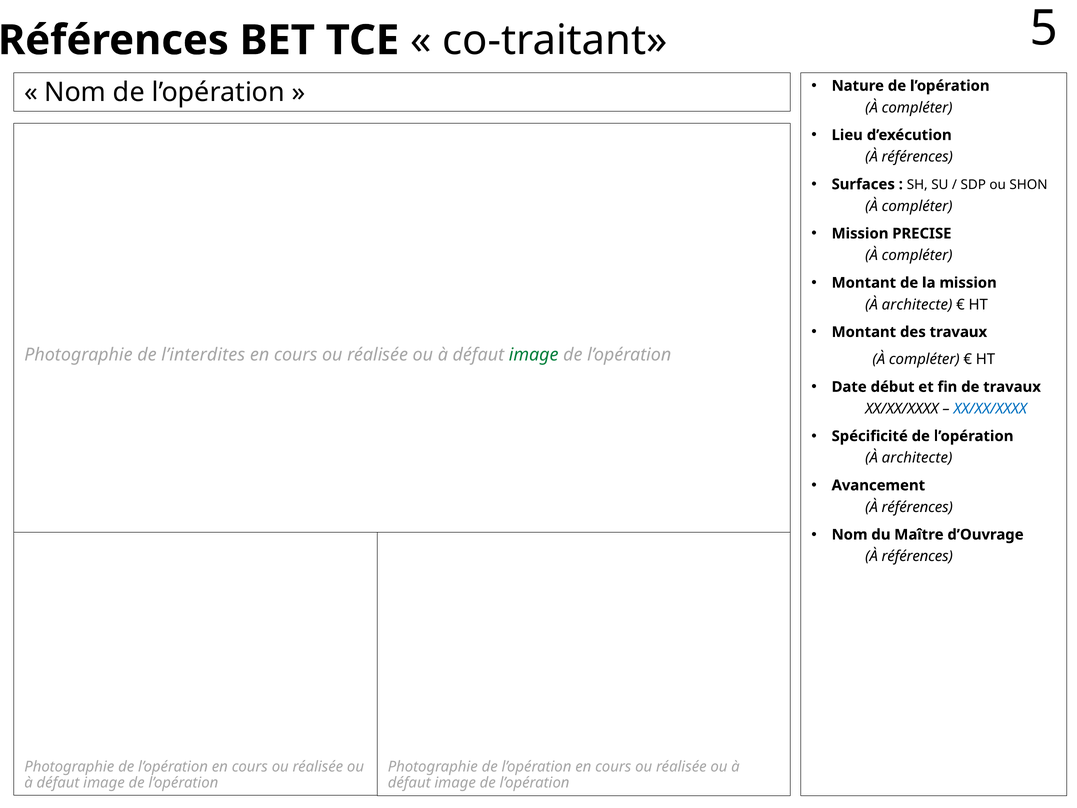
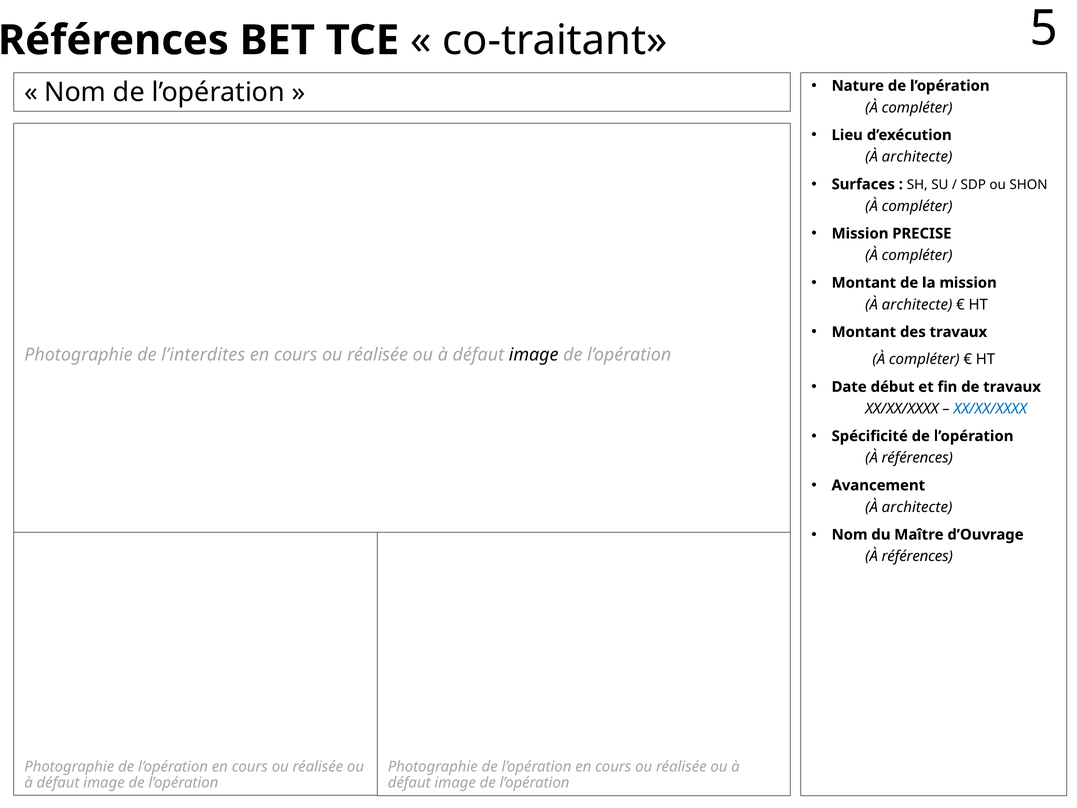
références at (917, 157): références -> architecte
image at (534, 355) colour: green -> black
architecte at (917, 458): architecte -> références
références at (917, 507): références -> architecte
